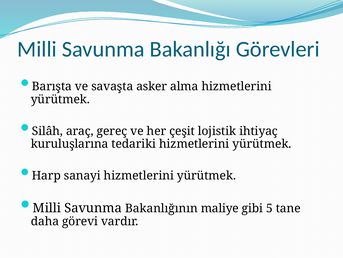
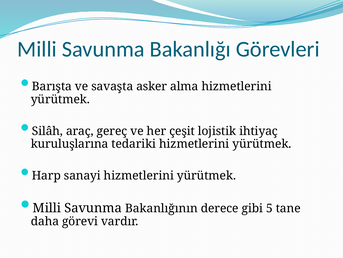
maliye: maliye -> derece
